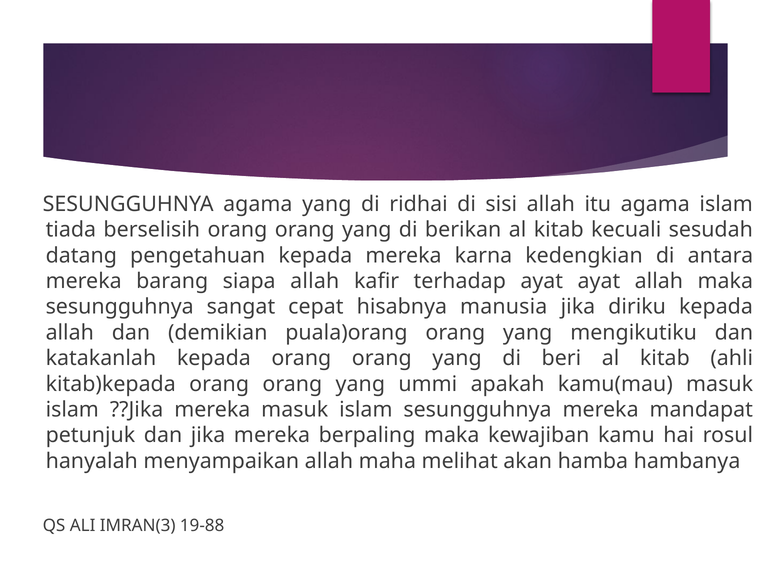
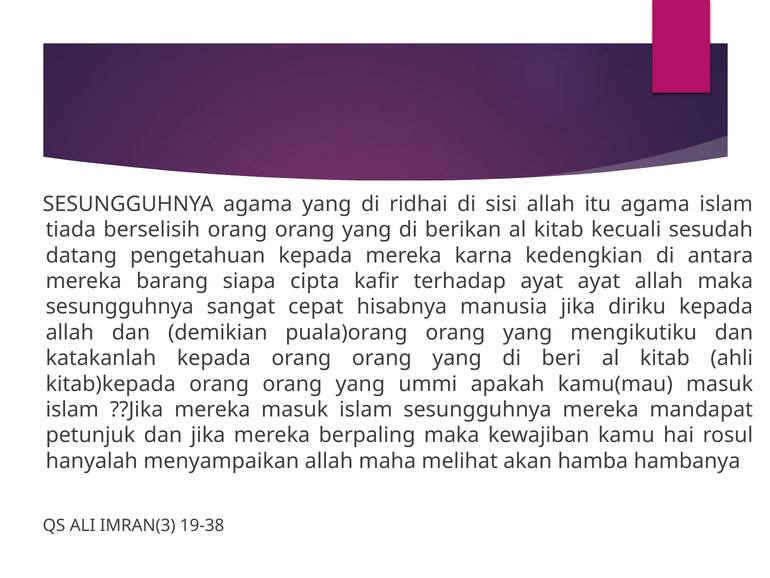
siapa allah: allah -> cipta
19-88: 19-88 -> 19-38
